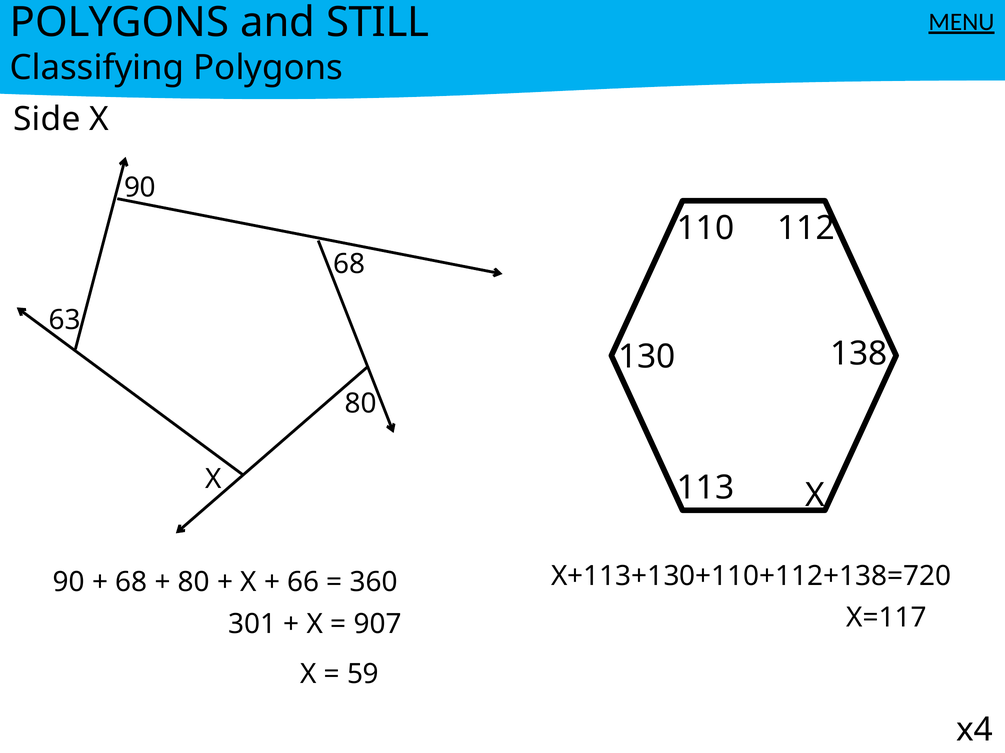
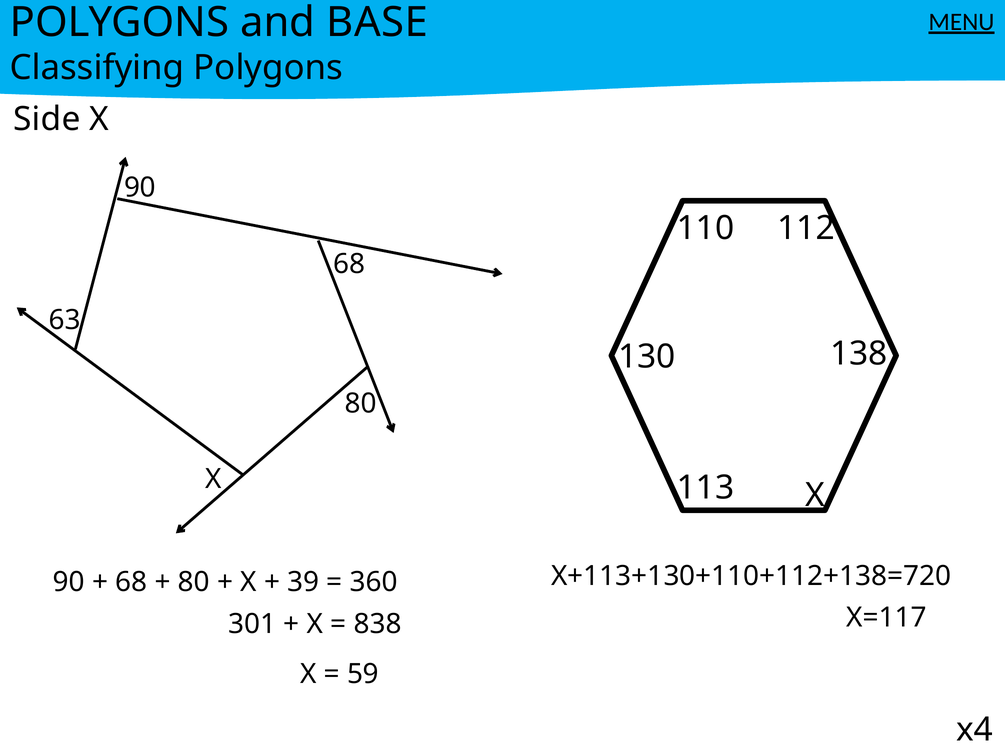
STILL: STILL -> BASE
66: 66 -> 39
907: 907 -> 838
